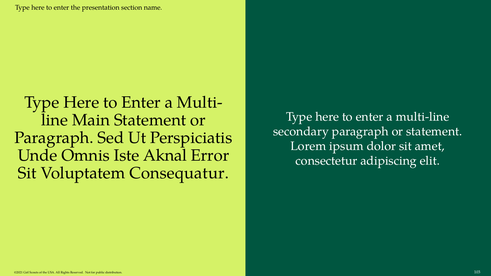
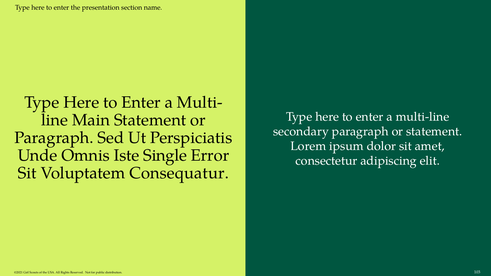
Aknal: Aknal -> Single
